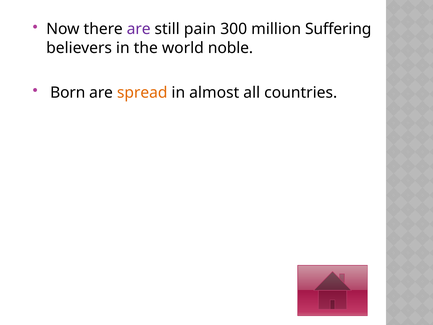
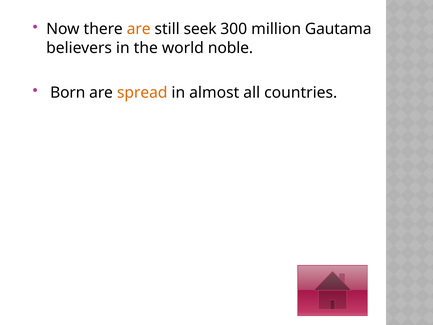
are at (139, 29) colour: purple -> orange
pain: pain -> seek
Suffering: Suffering -> Gautama
